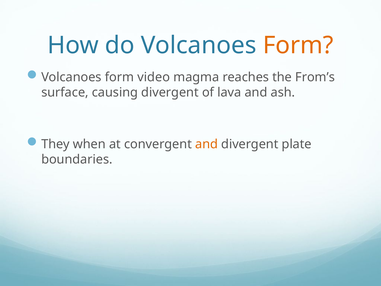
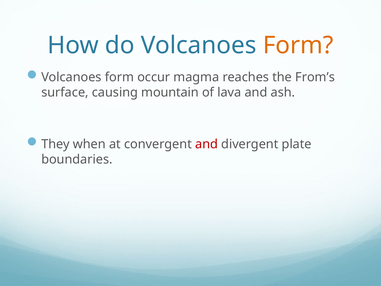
video: video -> occur
causing divergent: divergent -> mountain
and at (207, 144) colour: orange -> red
